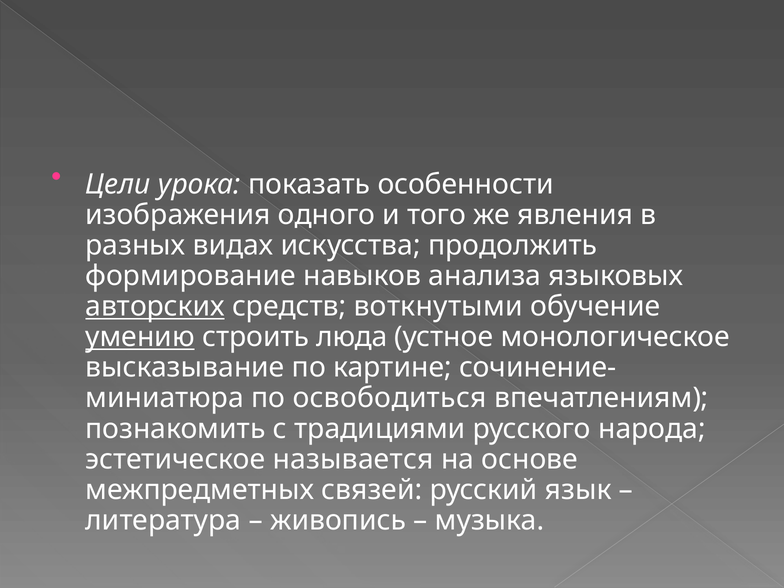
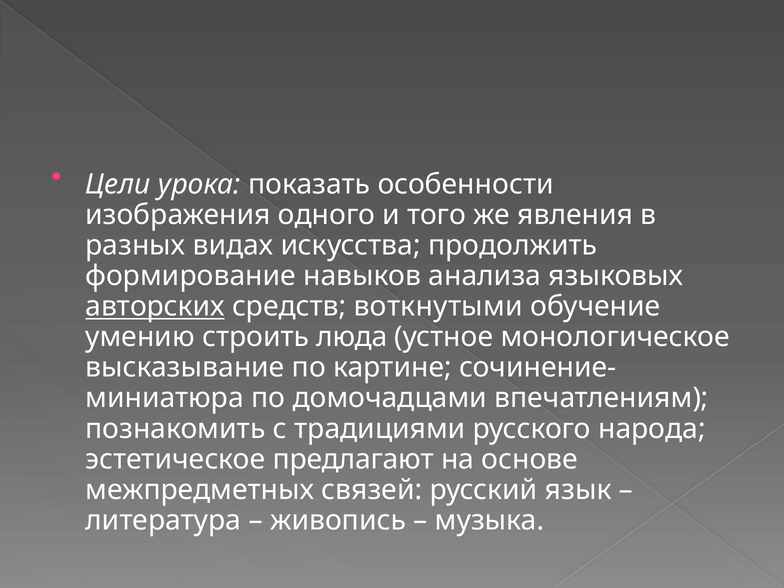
умению underline: present -> none
освободиться: освободиться -> домочадцами
называется: называется -> предлагают
